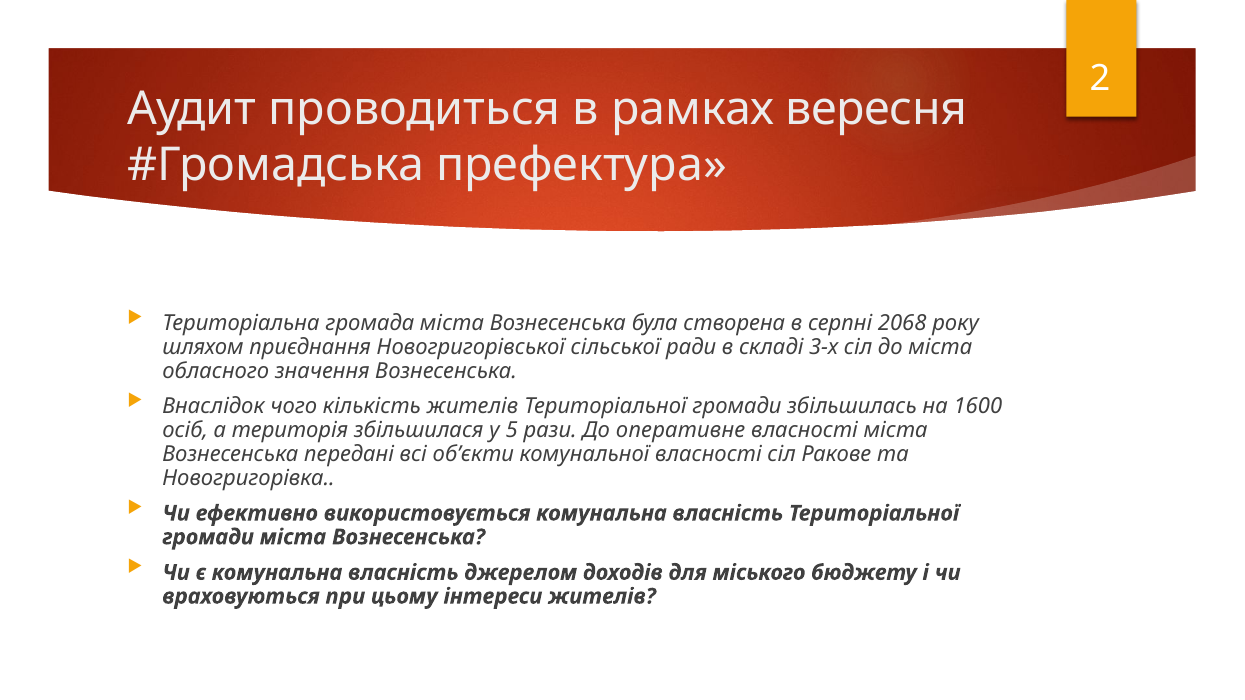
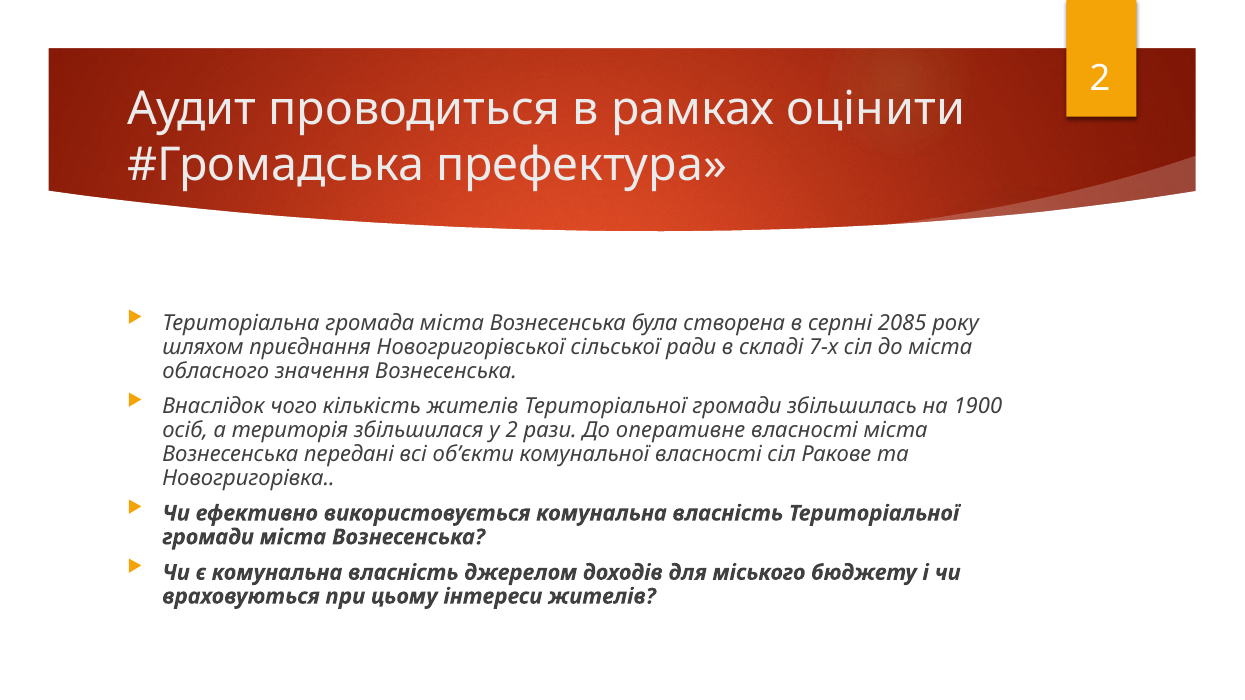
вересня: вересня -> оцінити
2068: 2068 -> 2085
3-х: 3-х -> 7-х
1600: 1600 -> 1900
у 5: 5 -> 2
